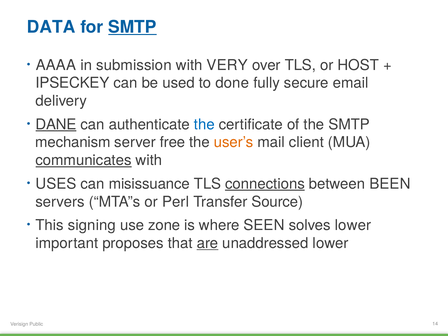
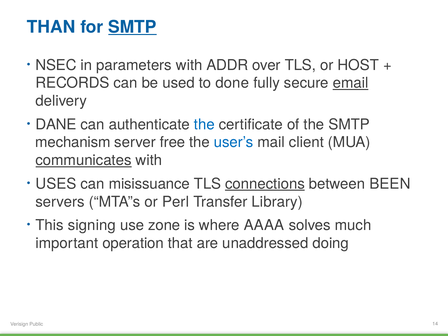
DATA: DATA -> THAN
AAAA: AAAA -> NSEC
submission: submission -> parameters
VERY: VERY -> ADDR
IPSECKEY: IPSECKEY -> RECORDS
email underline: none -> present
DANE underline: present -> none
user’s colour: orange -> blue
Source: Source -> Library
SEEN: SEEN -> AAAA
solves lower: lower -> much
proposes: proposes -> operation
are underline: present -> none
unaddressed lower: lower -> doing
